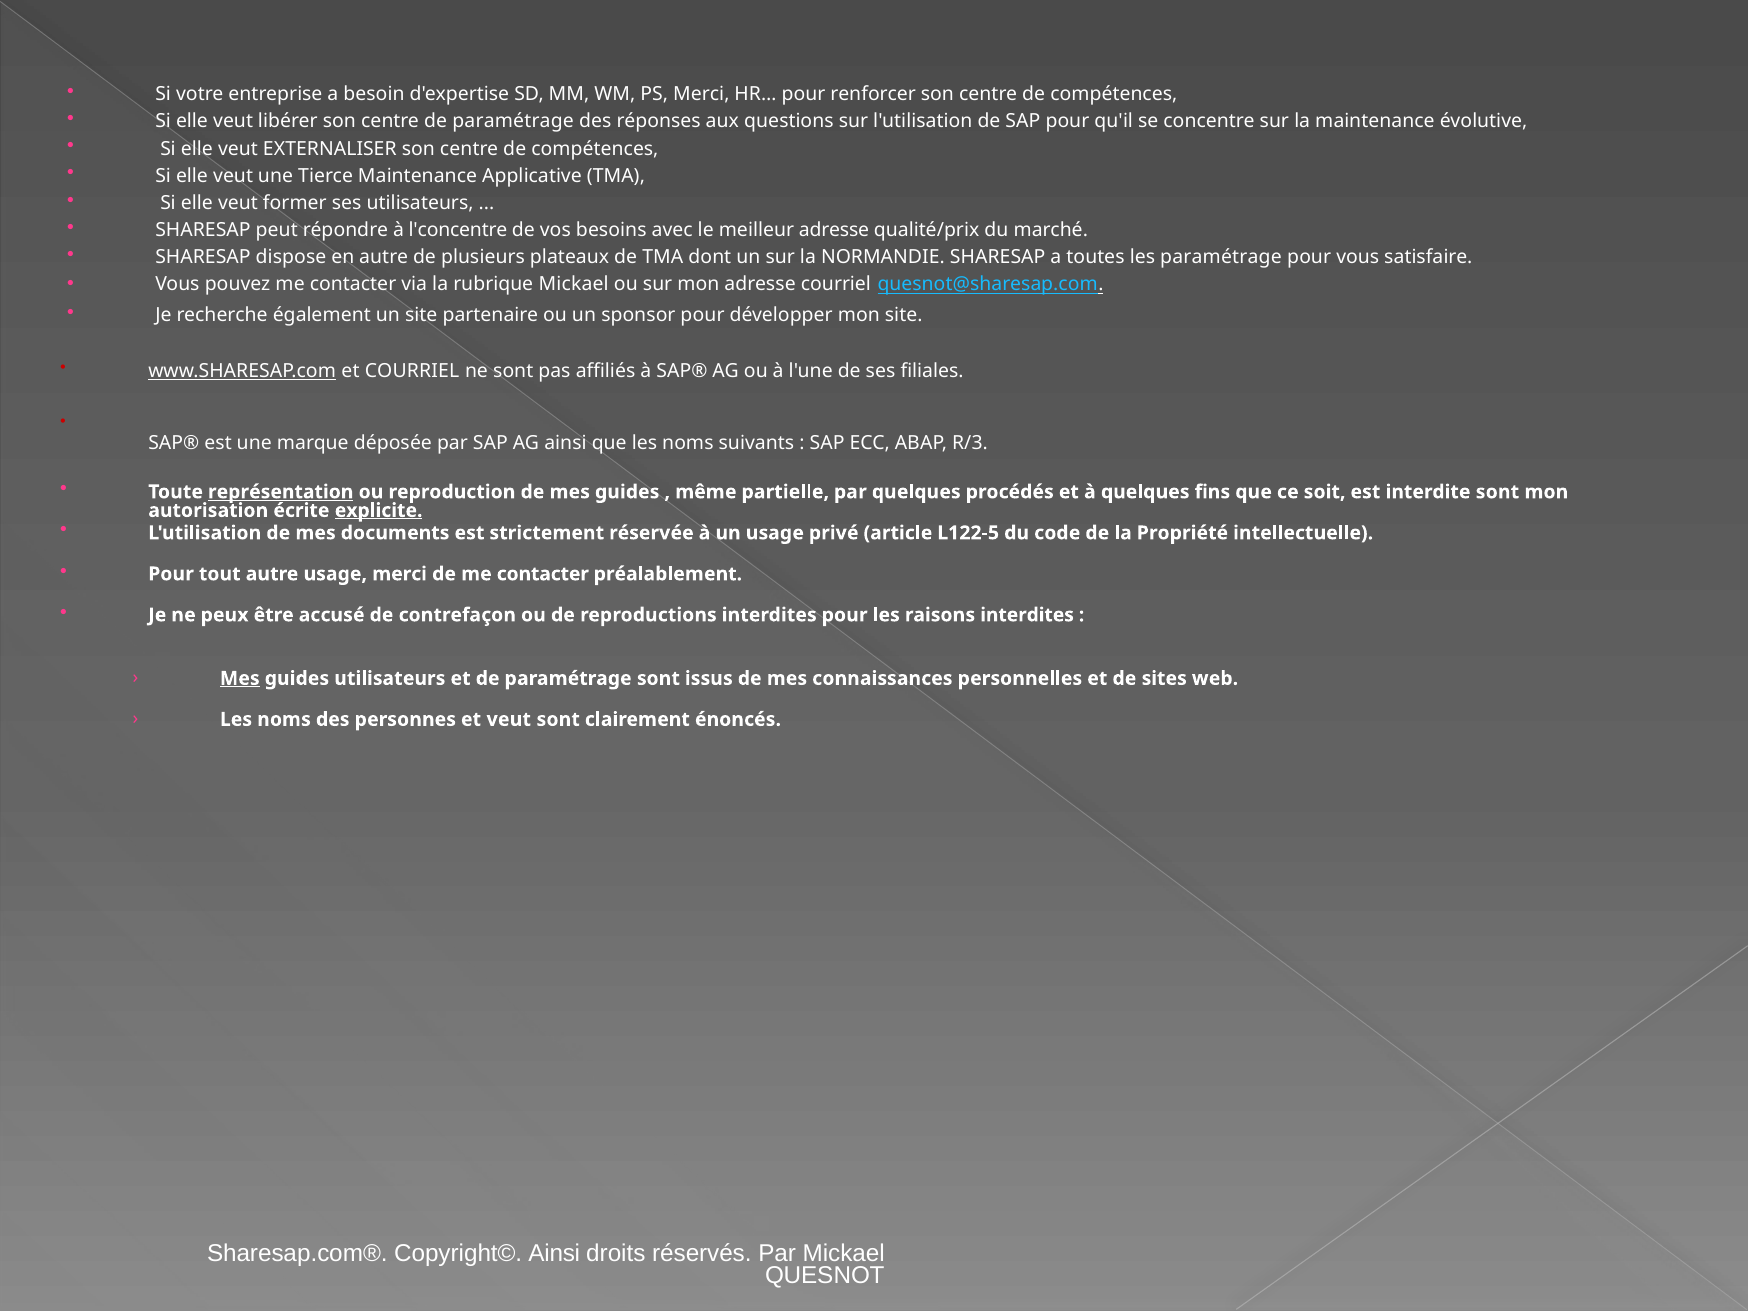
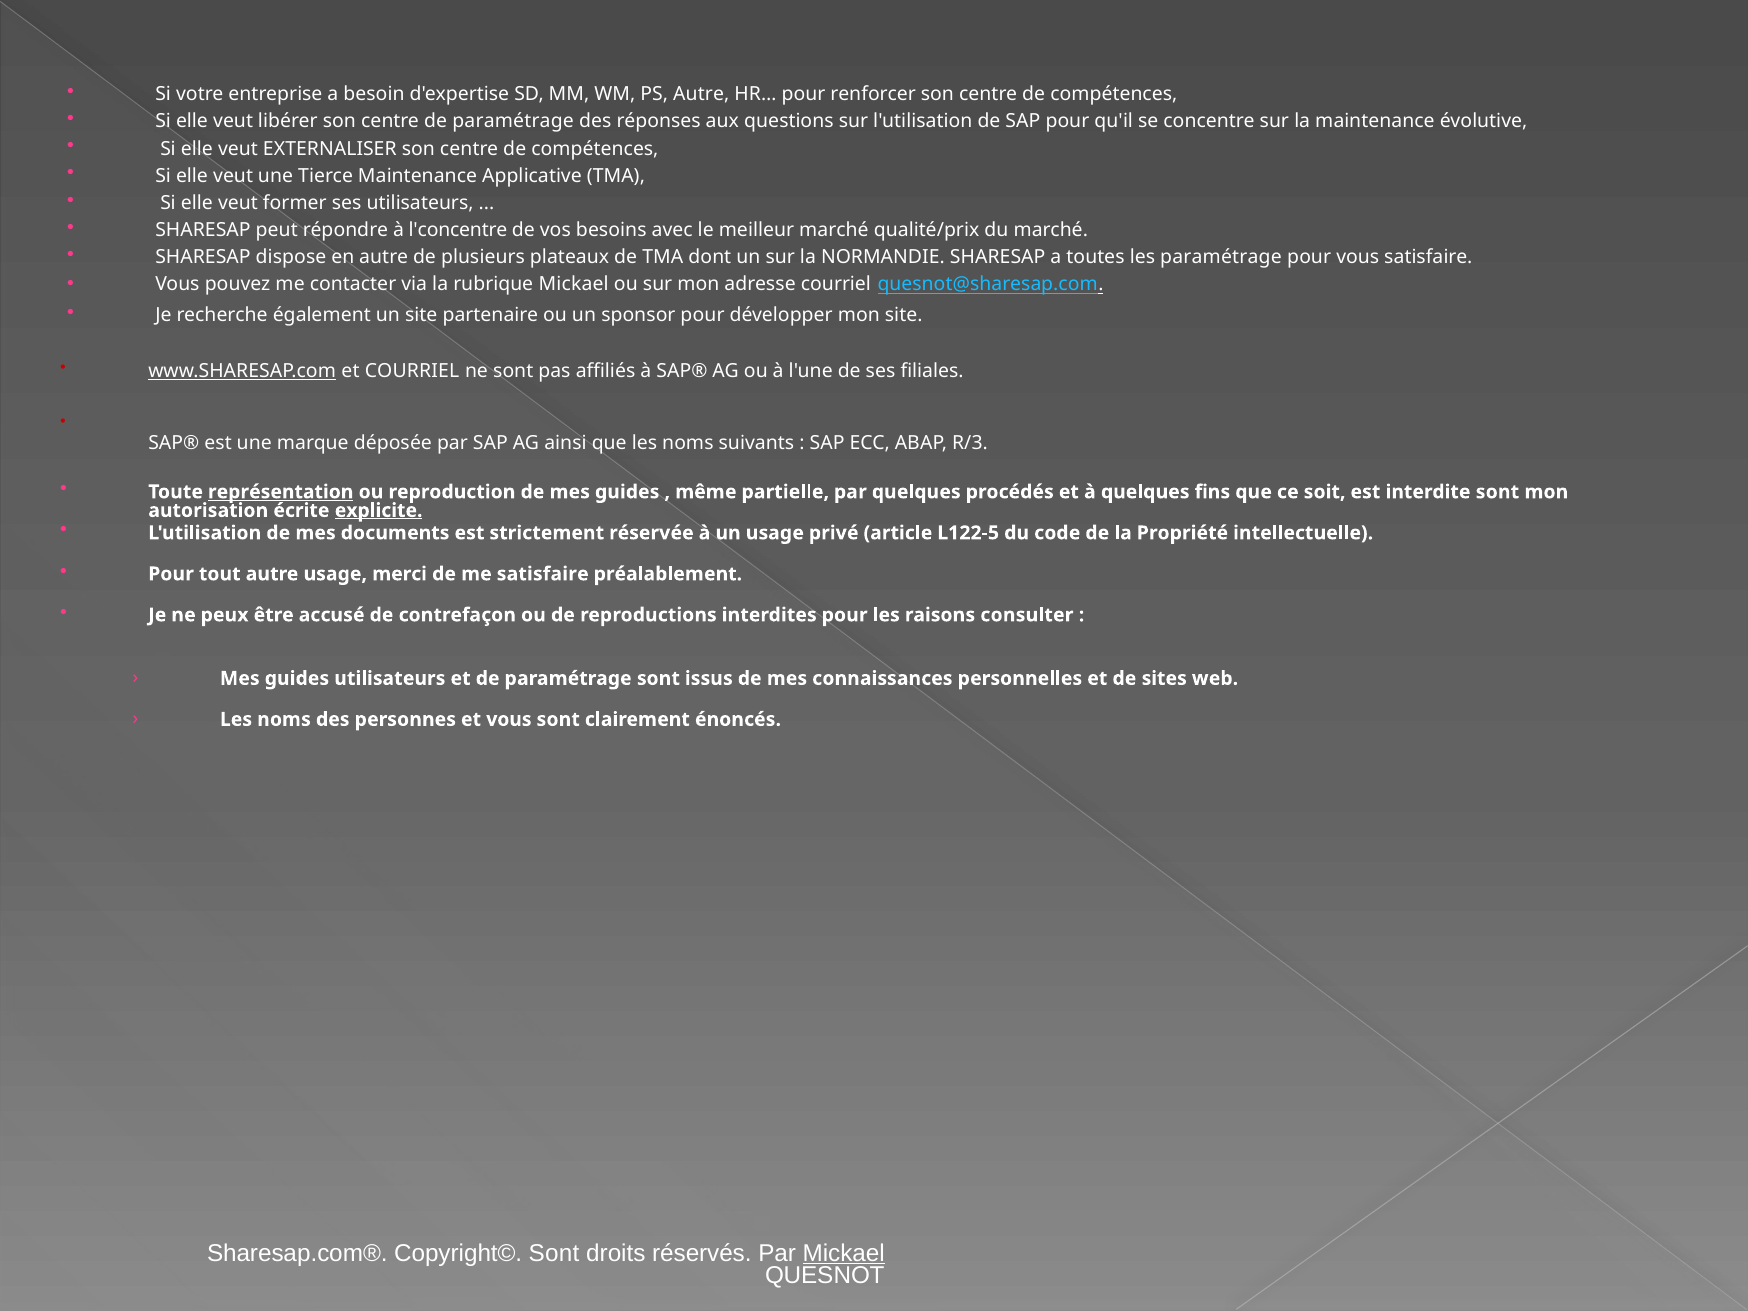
PS Merci: Merci -> Autre
meilleur adresse: adresse -> marché
de me contacter: contacter -> satisfaire
raisons interdites: interdites -> consulter
Mes at (240, 678) underline: present -> none
et veut: veut -> vous
Copyright© Ainsi: Ainsi -> Sont
Mickael at (844, 1253) underline: none -> present
